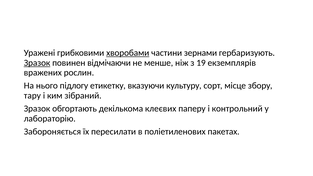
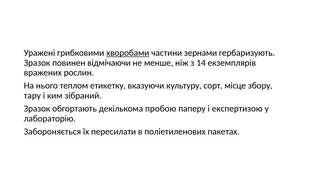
Зразок at (37, 63) underline: present -> none
19: 19 -> 14
підлогу: підлогу -> теплом
клеєвих: клеєвих -> пробою
контрольний: контрольний -> експертизою
